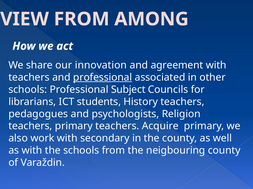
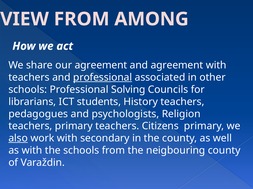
our innovation: innovation -> agreement
Subject: Subject -> Solving
Acquire: Acquire -> Citizens
also underline: none -> present
